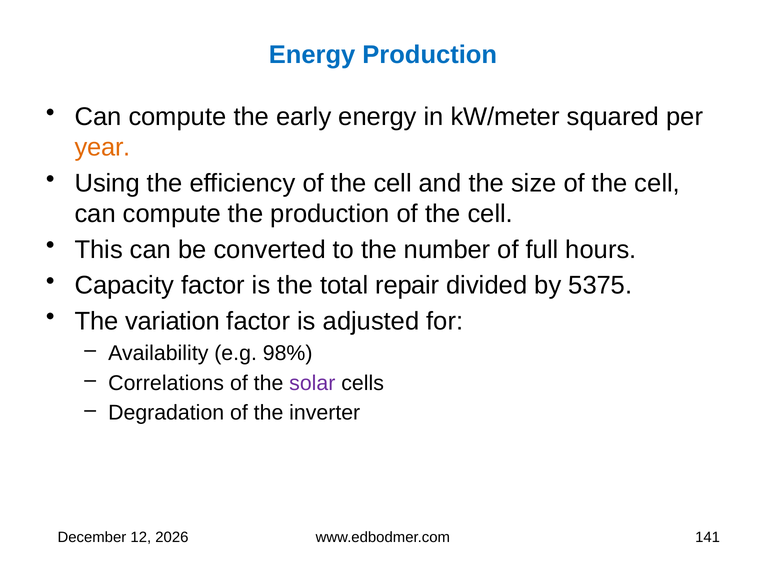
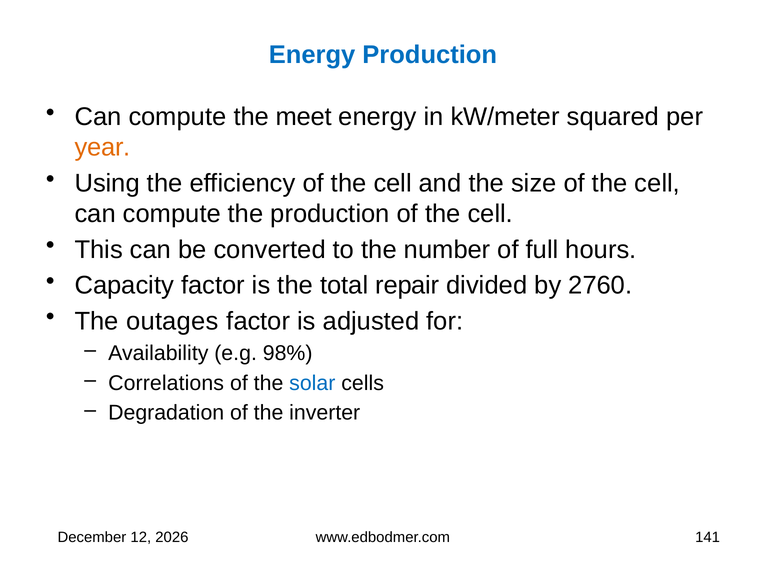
early: early -> meet
5375: 5375 -> 2760
variation: variation -> outages
solar colour: purple -> blue
